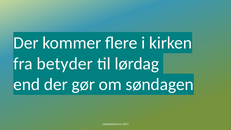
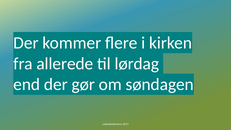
betyder: betyder -> allerede
